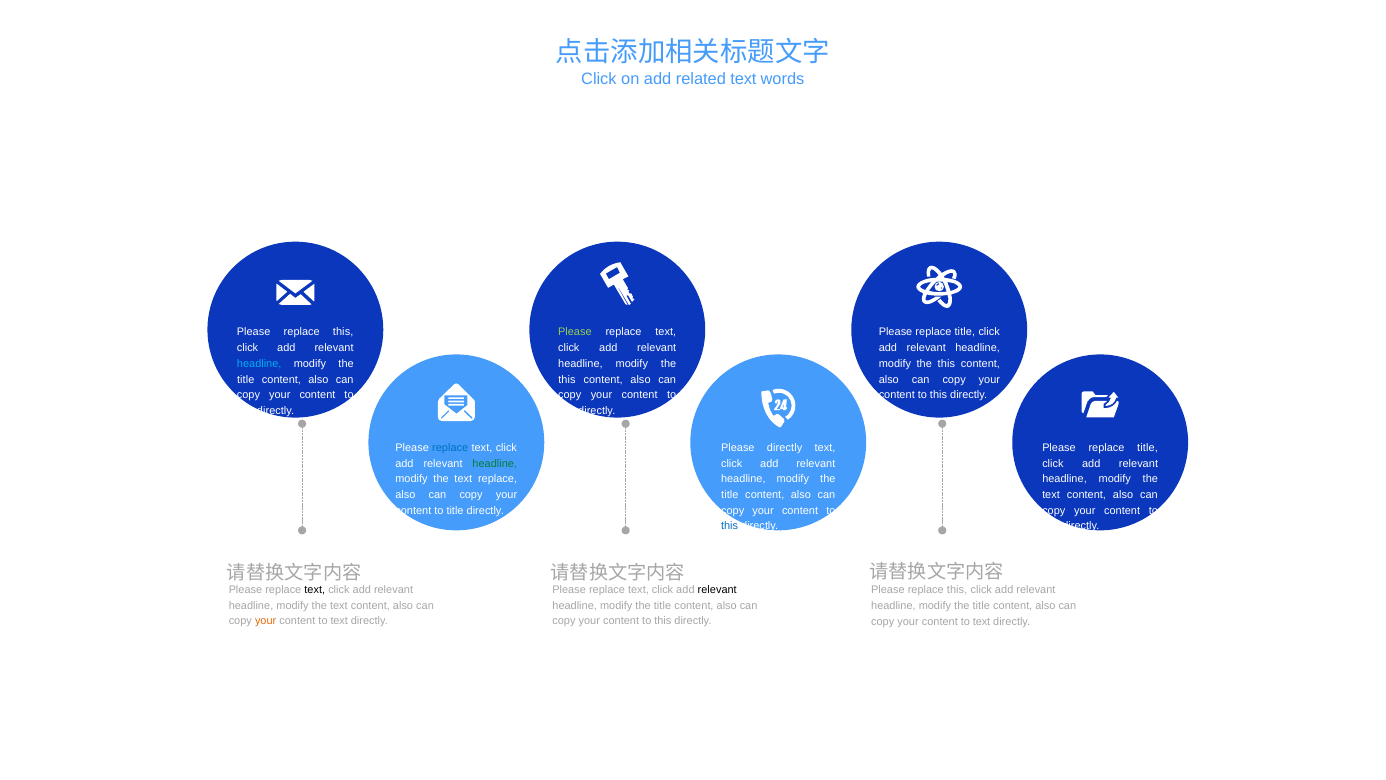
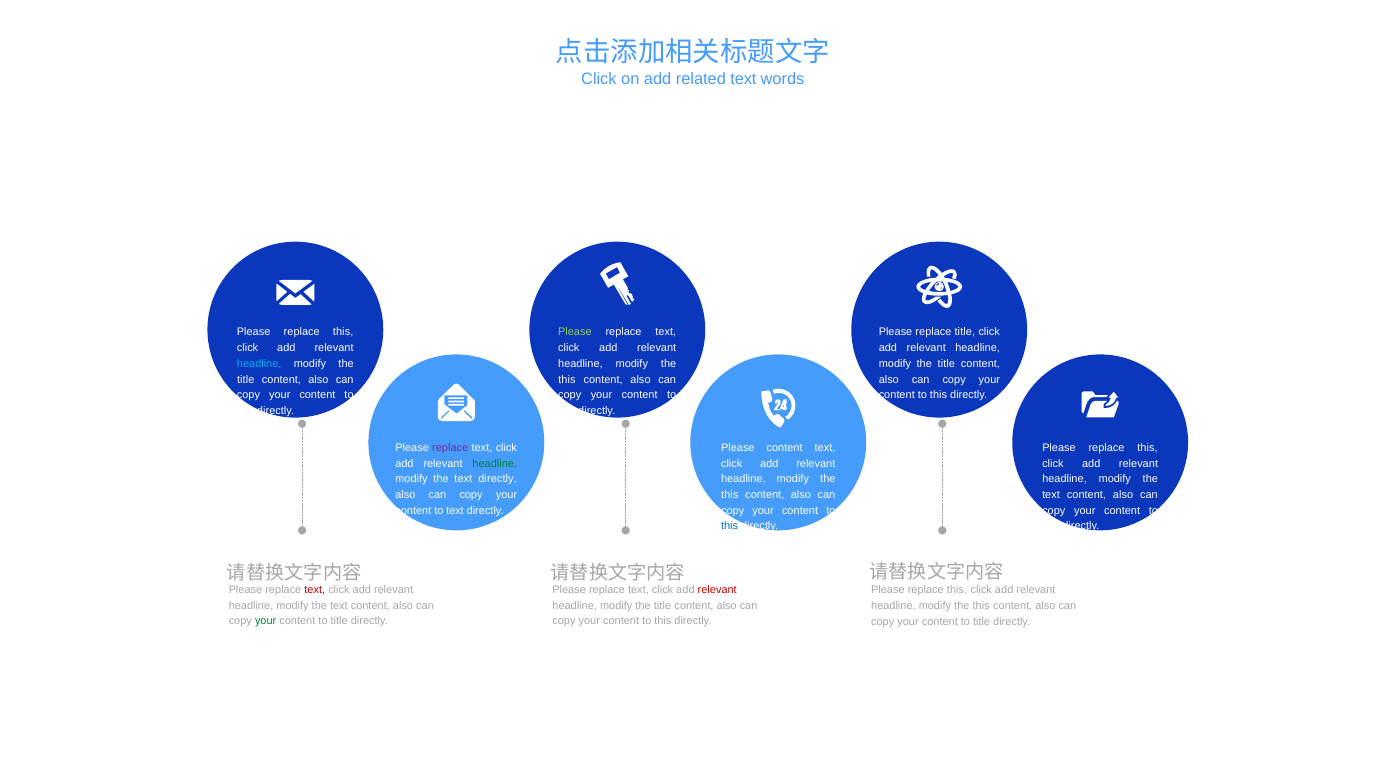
this at (946, 364): this -> title
replace at (450, 448) colour: blue -> purple
Please directly: directly -> content
title at (1147, 447): title -> this
the text replace: replace -> directly
title at (730, 495): title -> this
to title: title -> text
text at (315, 590) colour: black -> red
relevant at (717, 590) colour: black -> red
title at (981, 606): title -> this
your at (266, 621) colour: orange -> green
text at (339, 621): text -> title
text at (982, 621): text -> title
